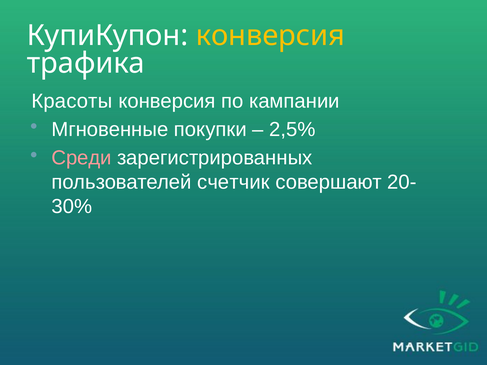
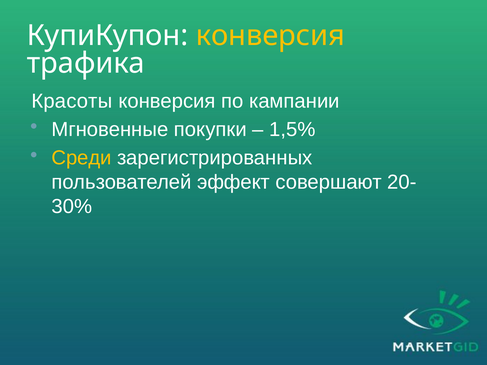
2,5%: 2,5% -> 1,5%
Среди colour: pink -> yellow
счетчик: счетчик -> эффект
